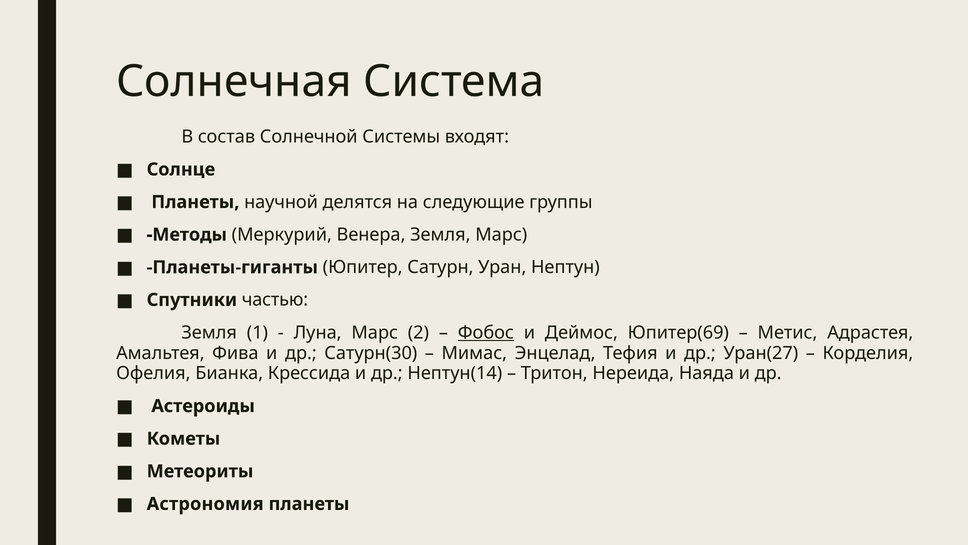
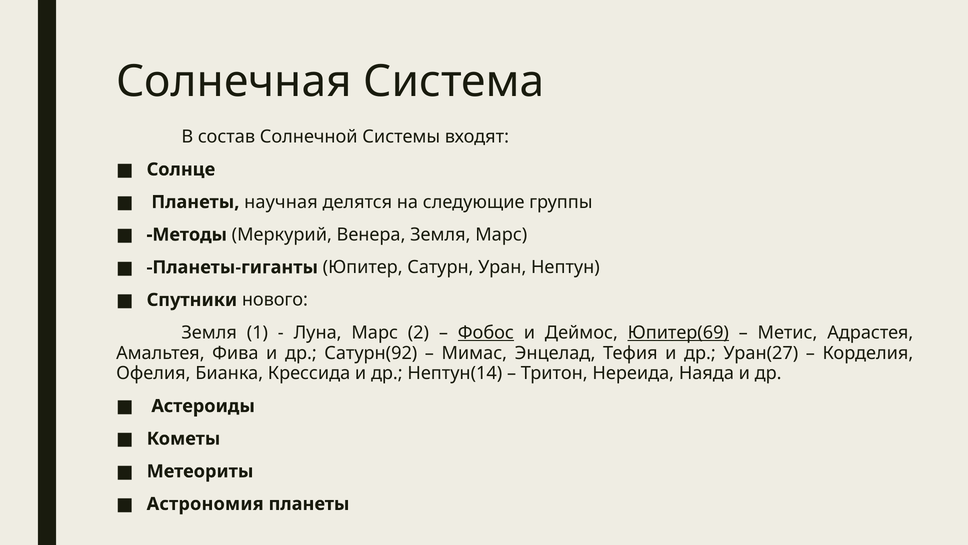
научной: научной -> научная
частью: частью -> нового
Юпитер(69 underline: none -> present
Сатурн(30: Сатурн(30 -> Сатурн(92
